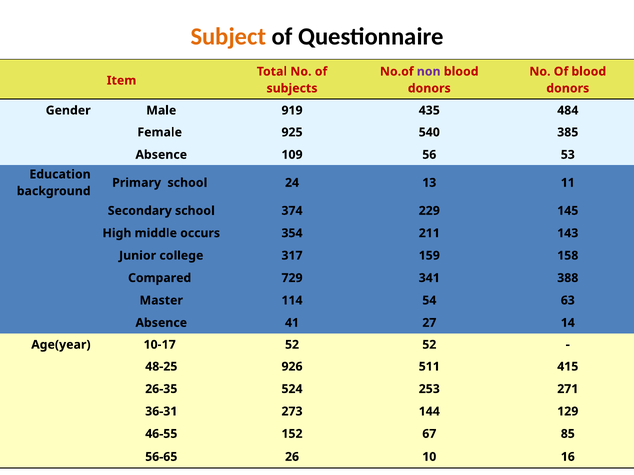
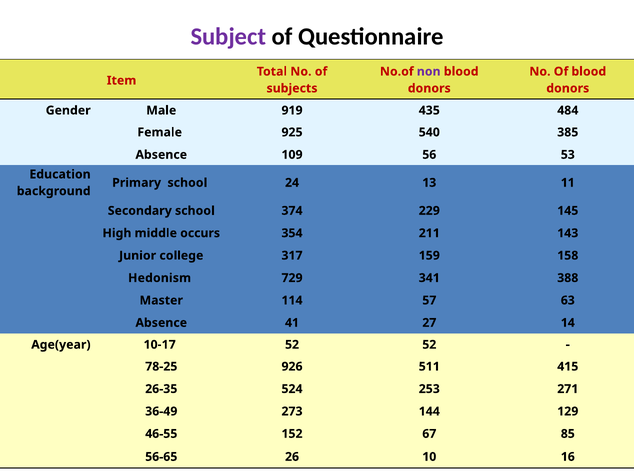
Subject colour: orange -> purple
Compared: Compared -> Hedonism
54: 54 -> 57
48-25: 48-25 -> 78-25
36-31: 36-31 -> 36-49
